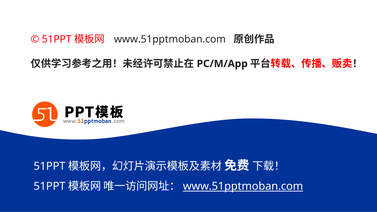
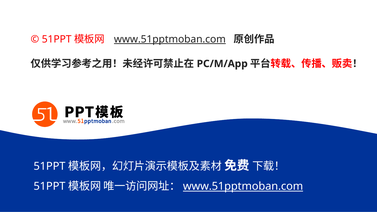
www.51pptmoban.com at (170, 39) underline: none -> present
